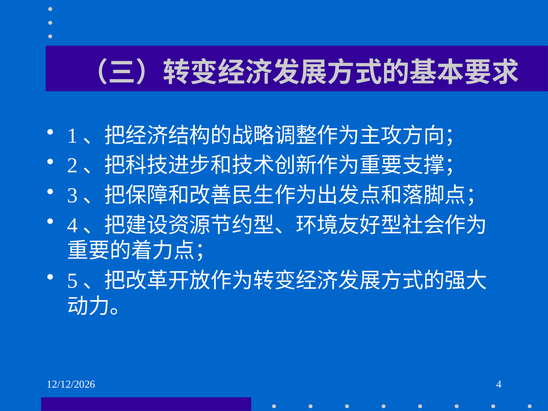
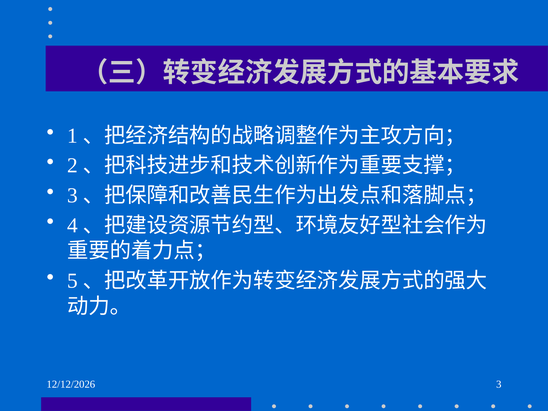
4 at (499, 384): 4 -> 3
